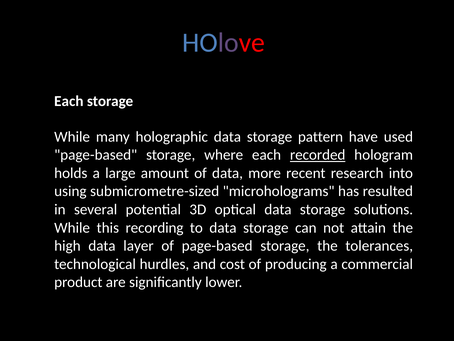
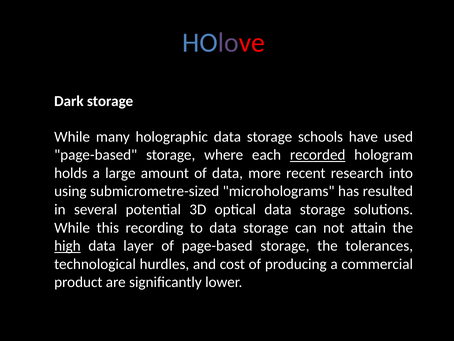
Each at (69, 101): Each -> Dark
pattern: pattern -> schools
high underline: none -> present
